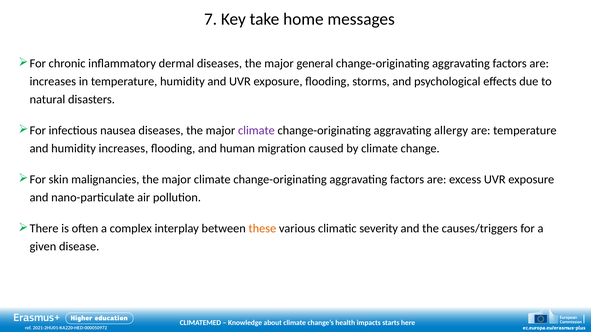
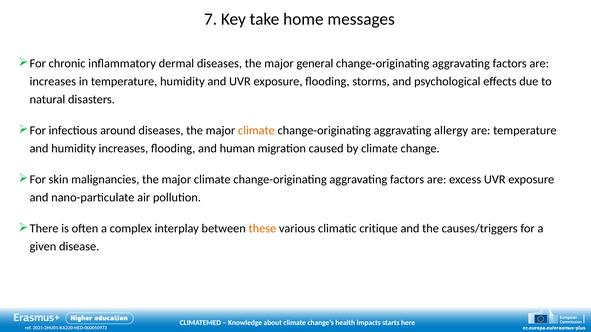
nausea: nausea -> around
climate at (256, 131) colour: purple -> orange
severity: severity -> critique
